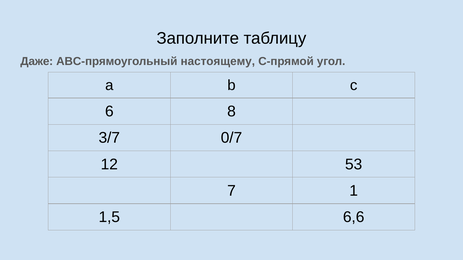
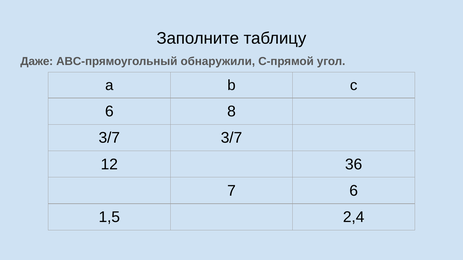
настоящему: настоящему -> обнаружили
3/7 0/7: 0/7 -> 3/7
53: 53 -> 36
7 1: 1 -> 6
6,6: 6,6 -> 2,4
